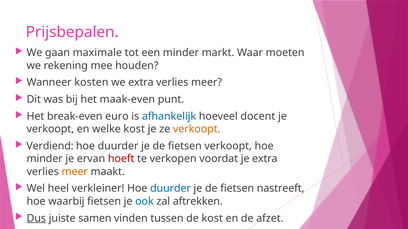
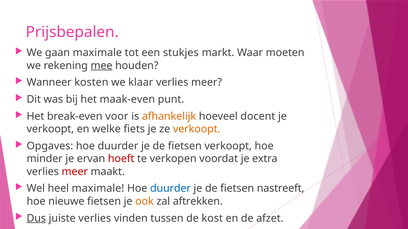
een minder: minder -> stukjes
mee underline: none -> present
we extra: extra -> klaar
euro: euro -> voor
afhankelijk colour: blue -> orange
welke kost: kost -> fiets
Verdiend: Verdiend -> Opgaves
meer at (75, 172) colour: orange -> red
heel verkleiner: verkleiner -> maximale
waarbij: waarbij -> nieuwe
ook colour: blue -> orange
juiste samen: samen -> verlies
